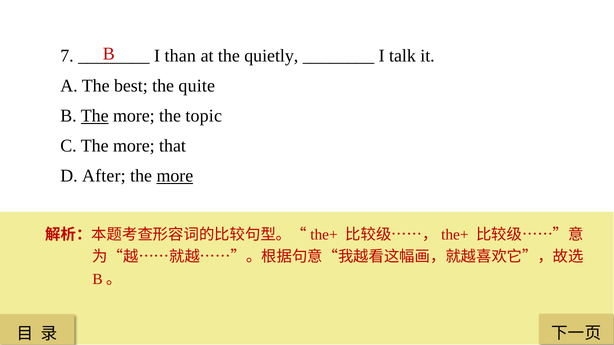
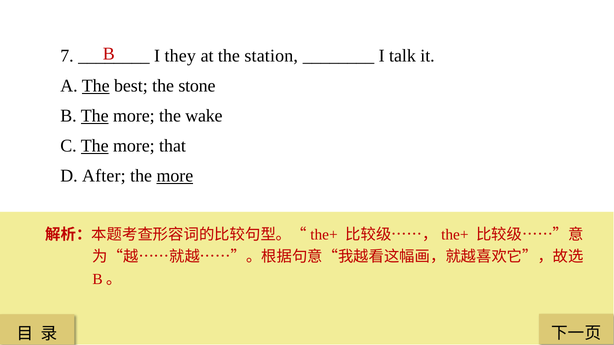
than: than -> they
quietly: quietly -> station
The at (96, 86) underline: none -> present
quite: quite -> stone
topic: topic -> wake
The at (95, 146) underline: none -> present
